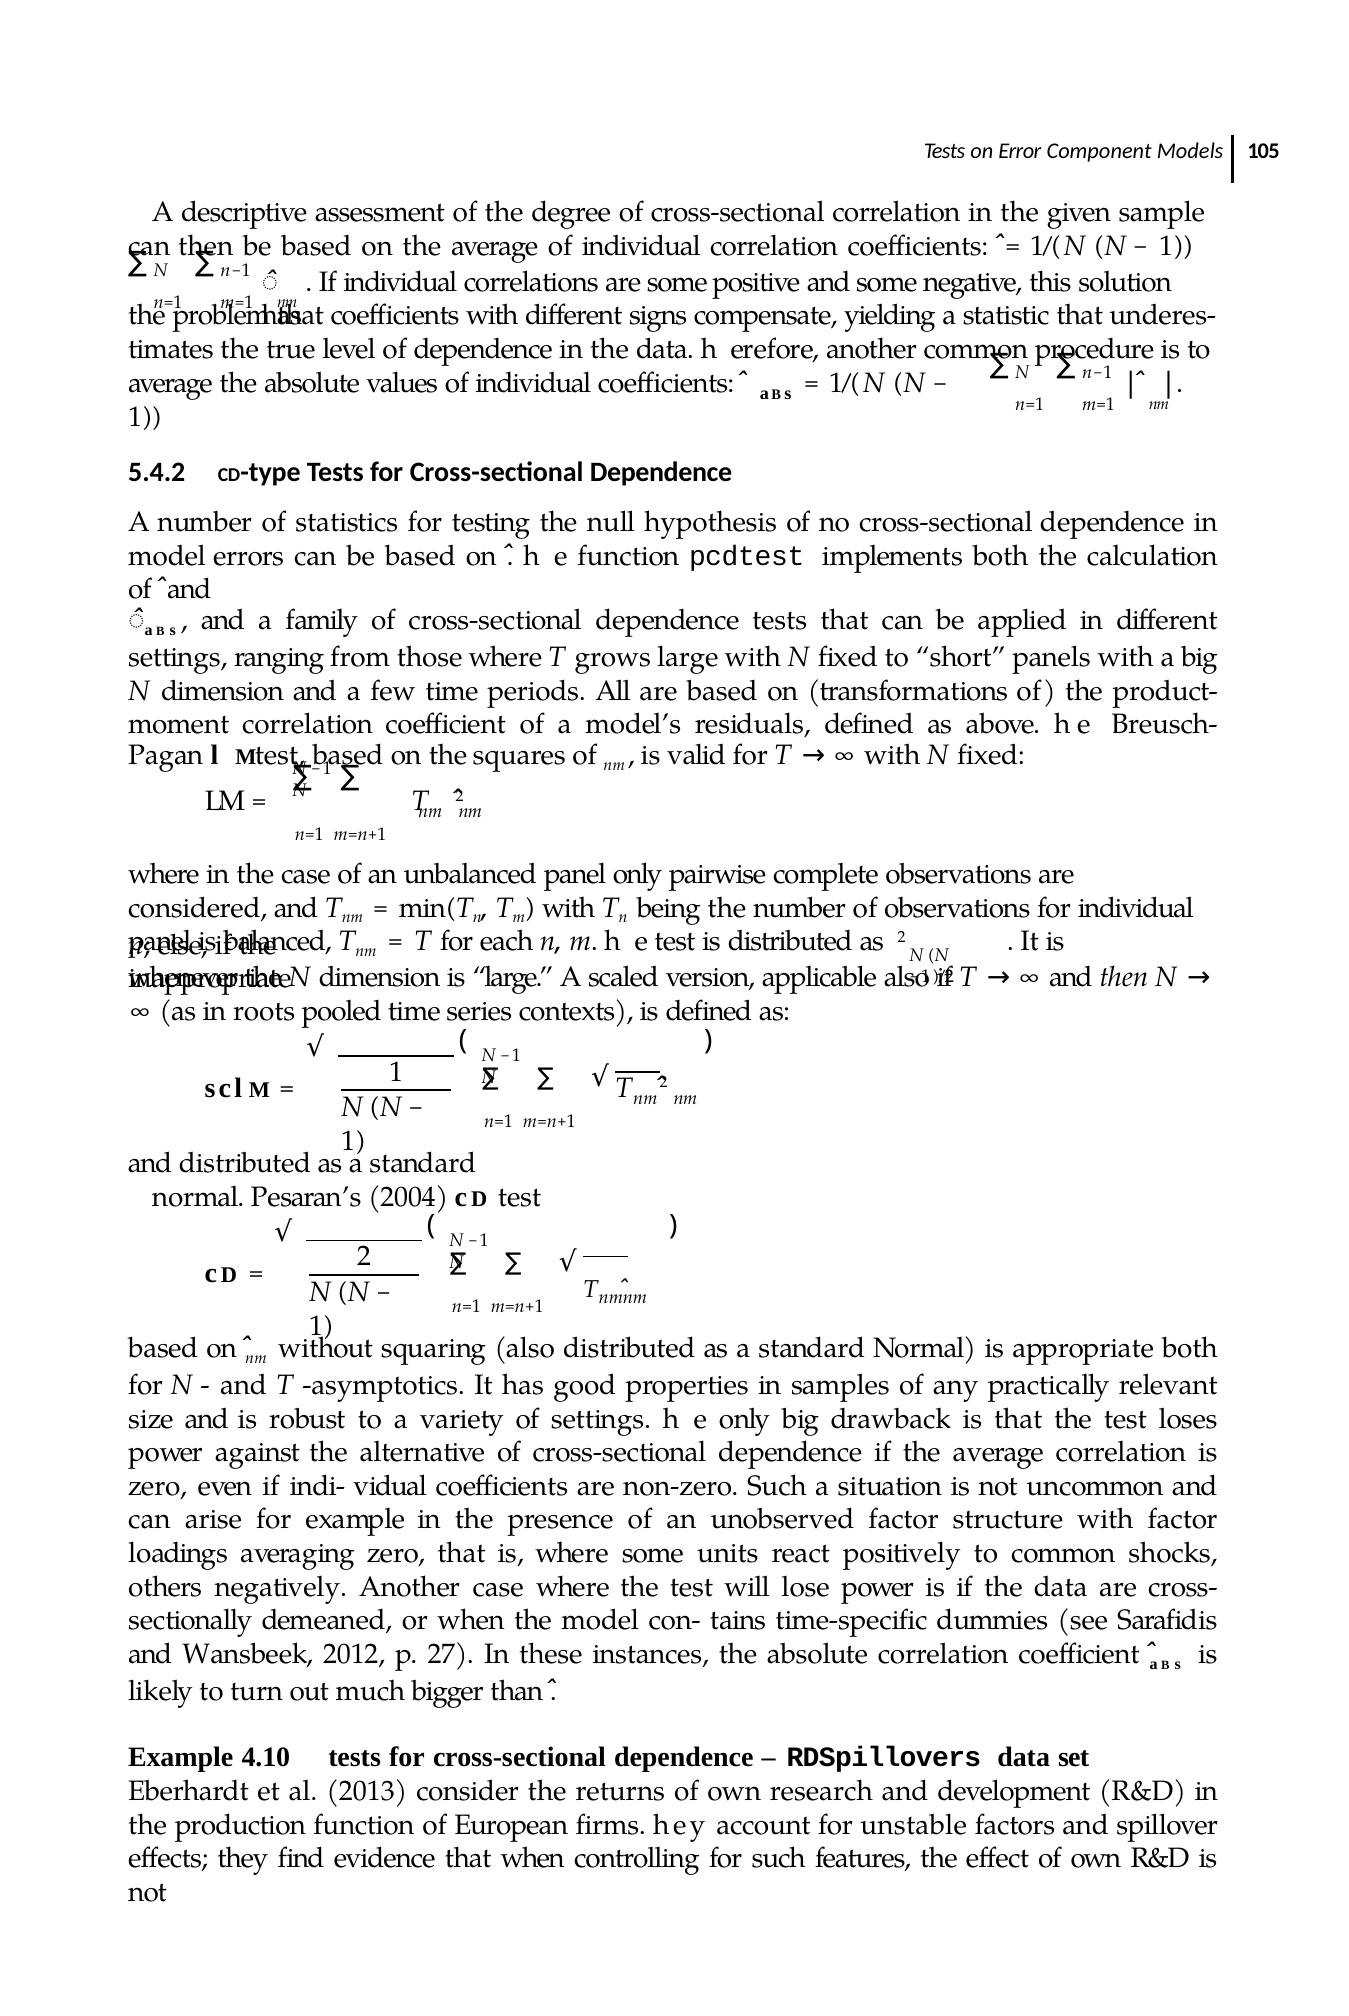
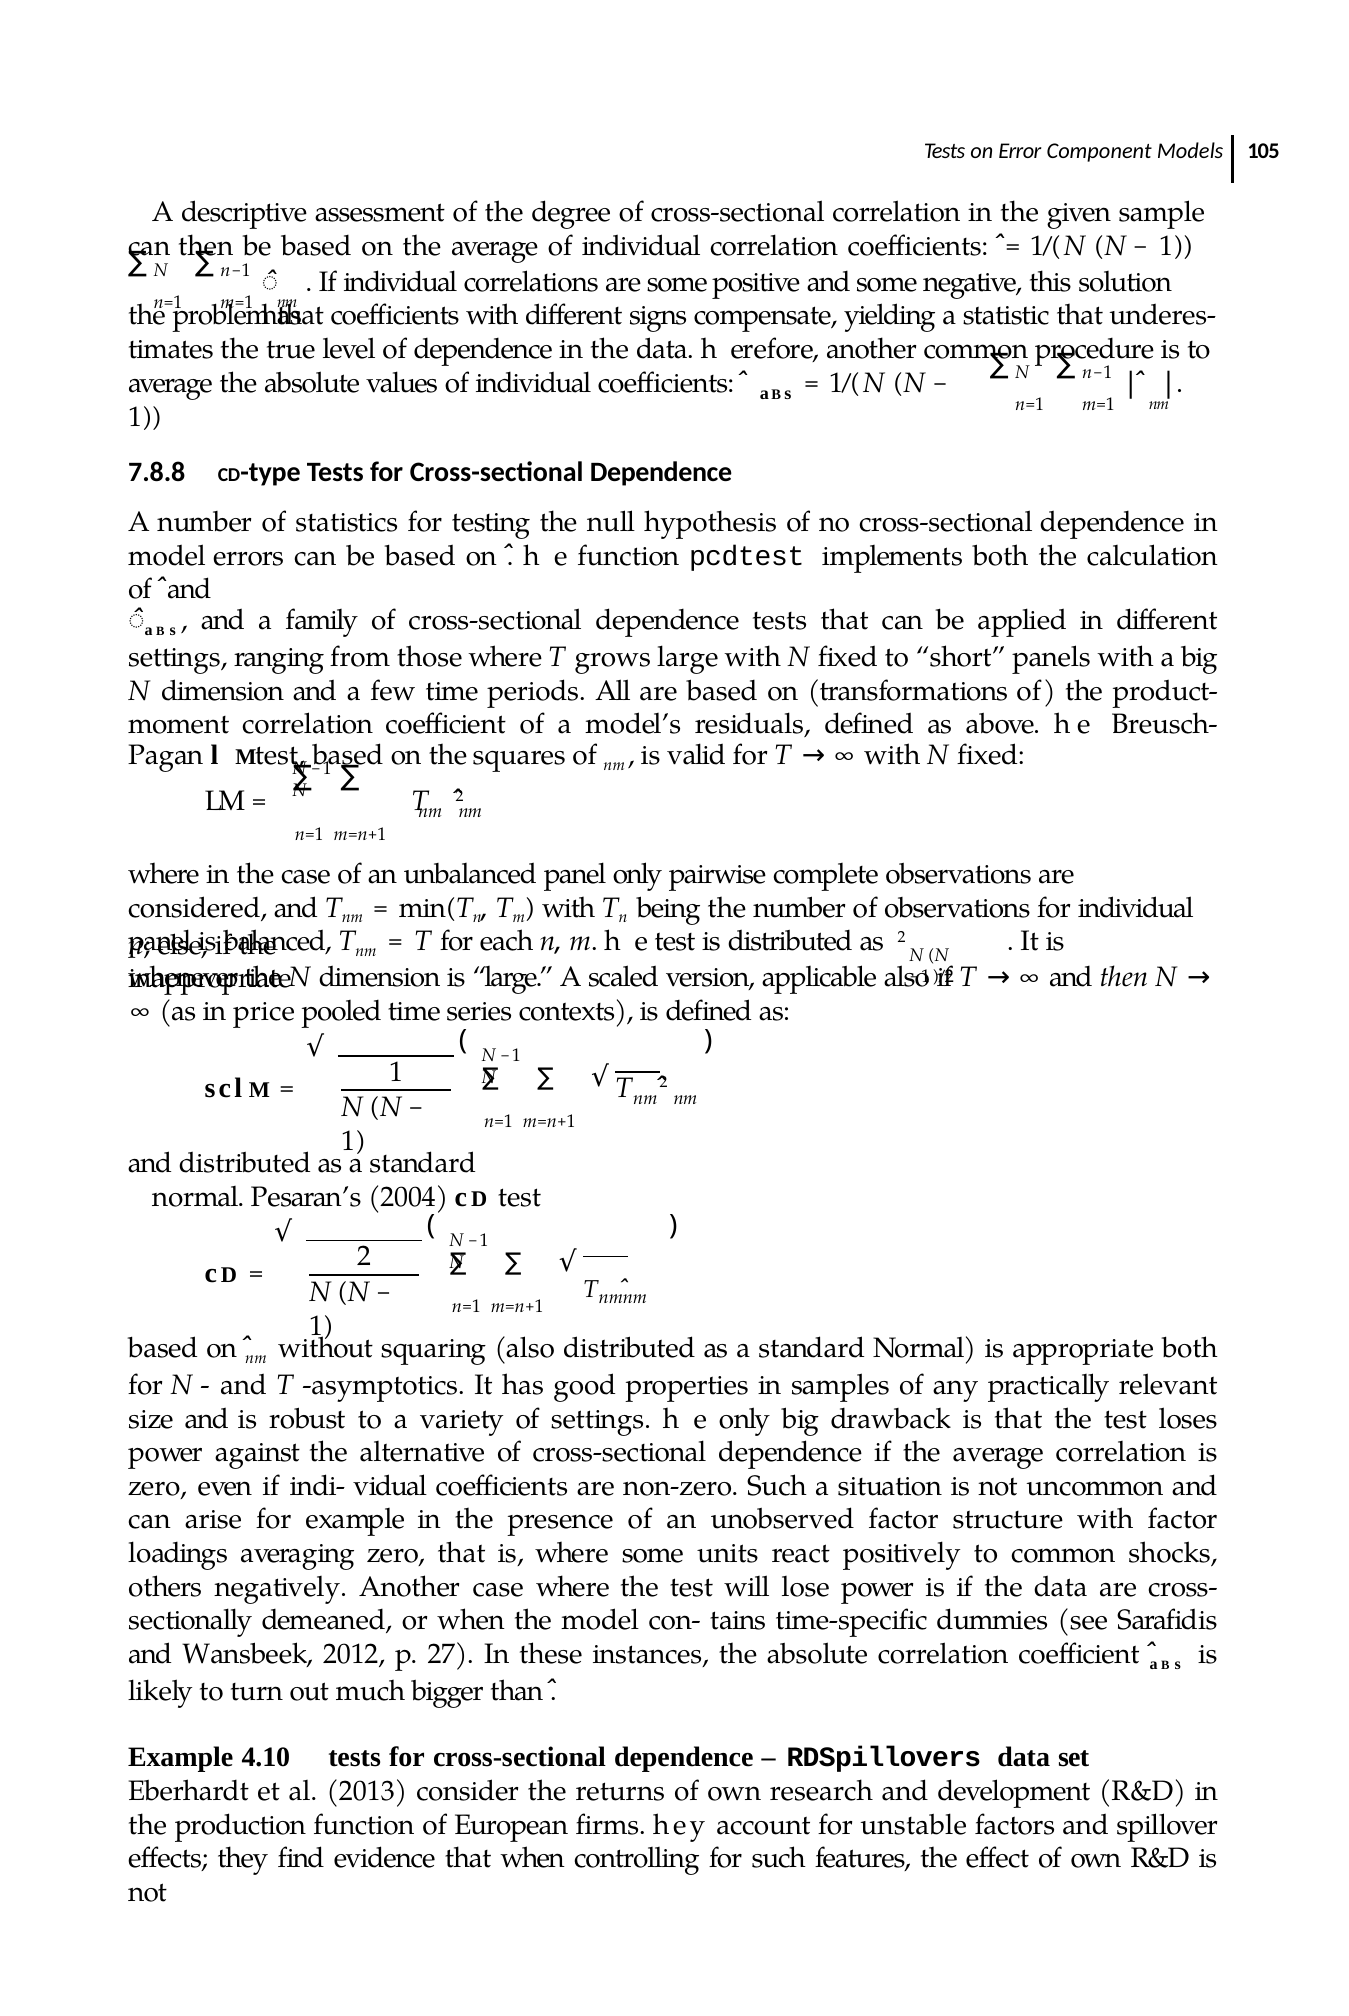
5.4.2: 5.4.2 -> 7.8.8
roots: roots -> price
